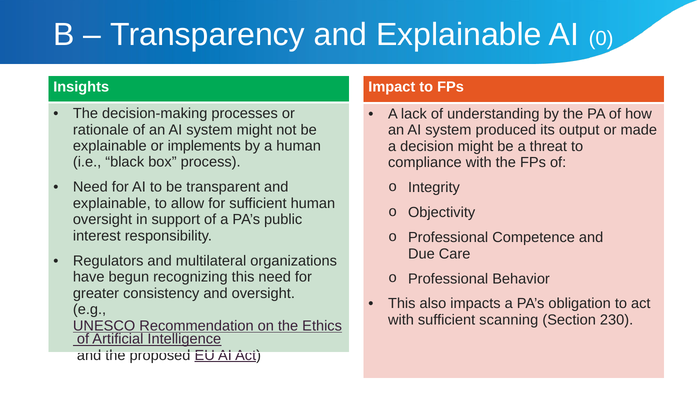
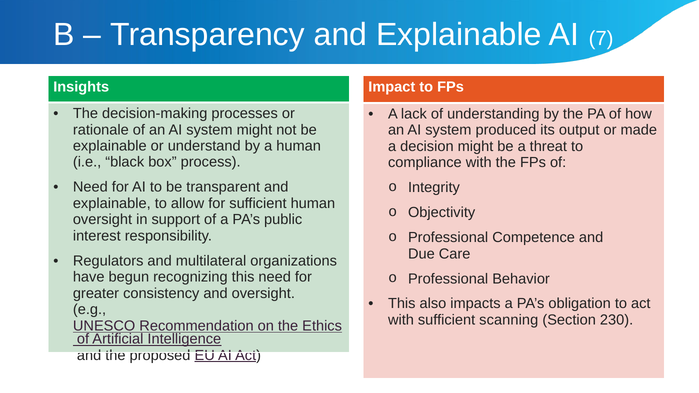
0: 0 -> 7
implements: implements -> understand
